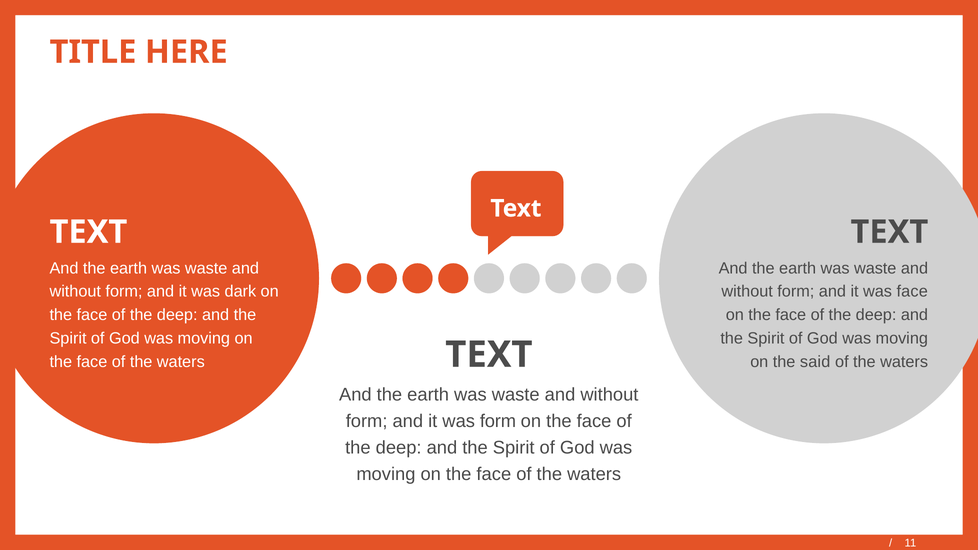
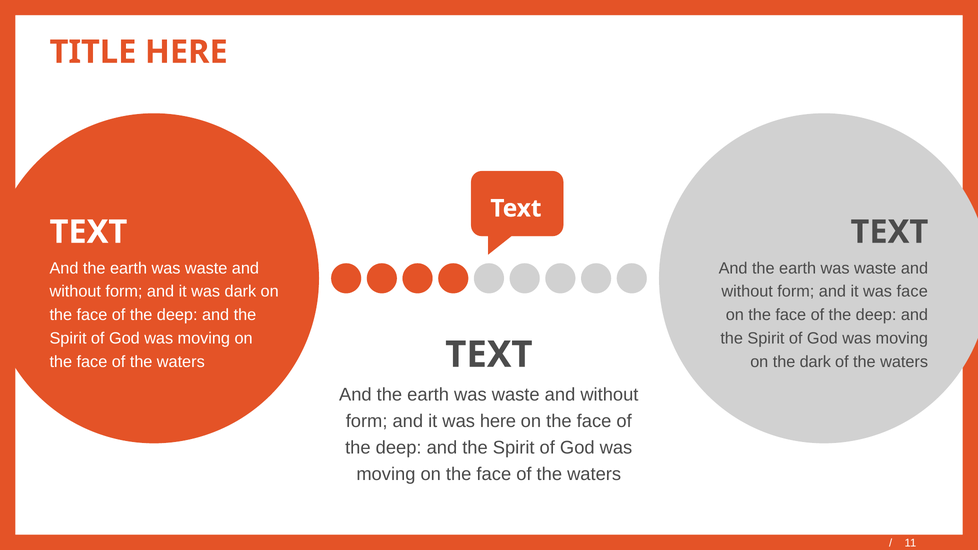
the said: said -> dark
was form: form -> here
